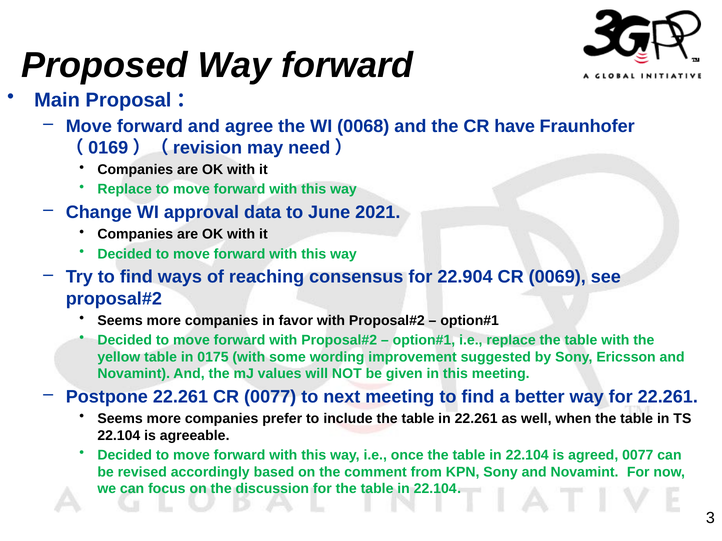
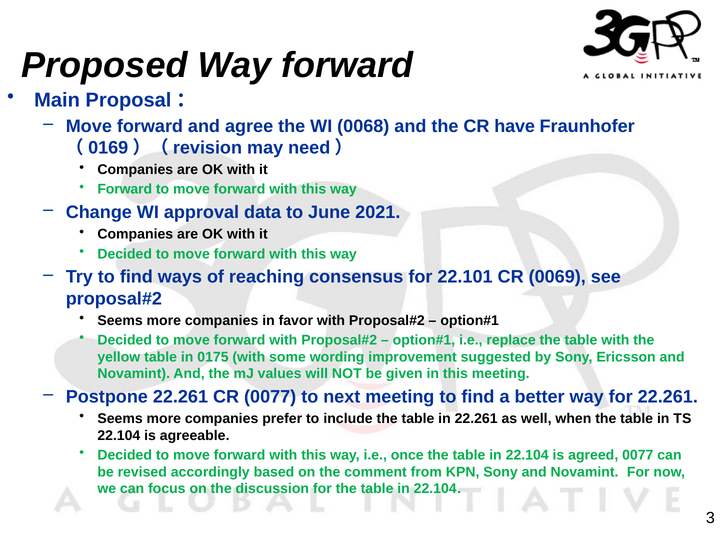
Replace at (125, 190): Replace -> Forward
22.904: 22.904 -> 22.101
